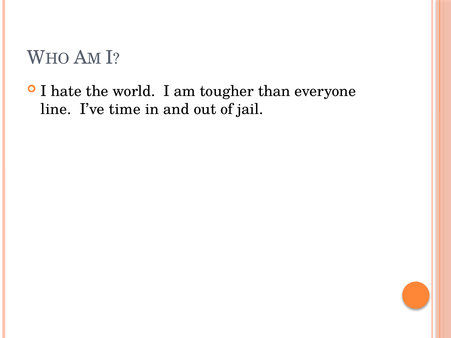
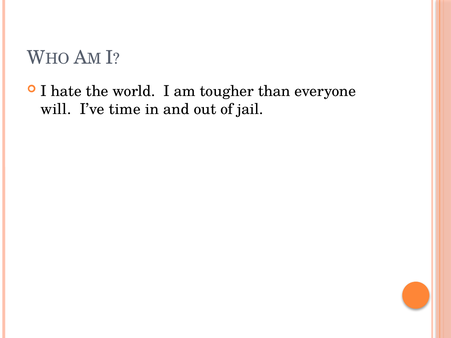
line: line -> will
